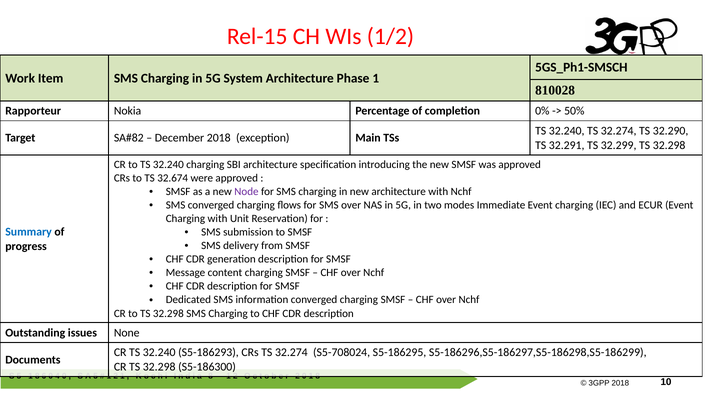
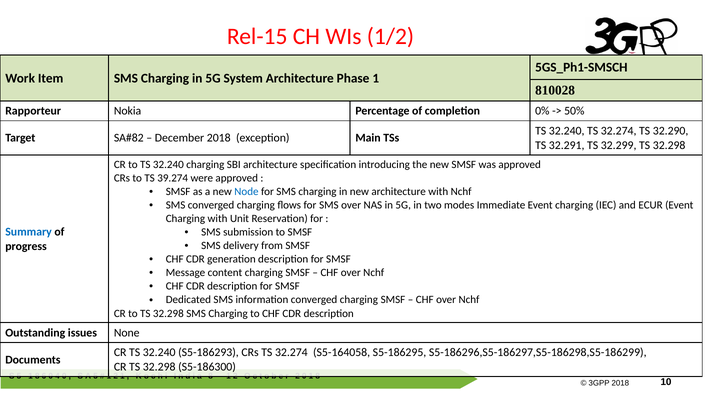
32.674: 32.674 -> 39.274
Node colour: purple -> blue
S5-708024: S5-708024 -> S5-164058
